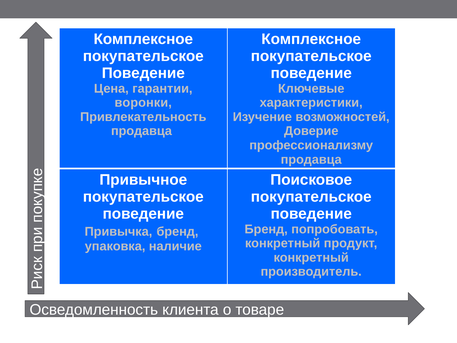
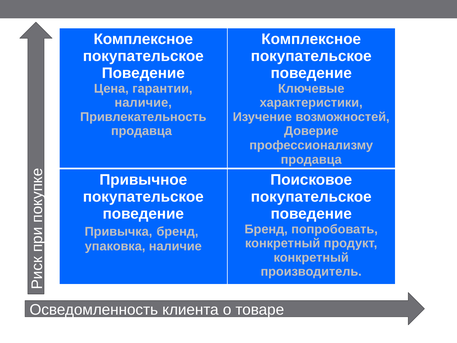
воронки at (143, 103): воронки -> наличие
